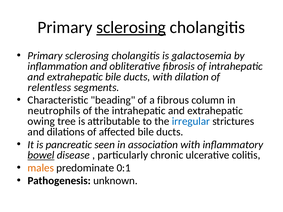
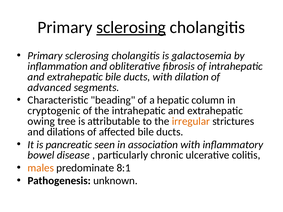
relentless: relentless -> advanced
fibrous: fibrous -> hepatic
neutrophils: neutrophils -> cryptogenic
irregular colour: blue -> orange
bowel underline: present -> none
0:1: 0:1 -> 8:1
